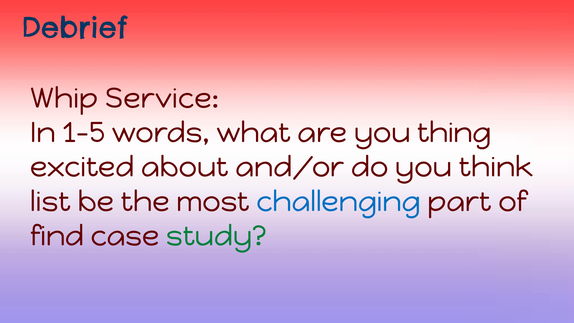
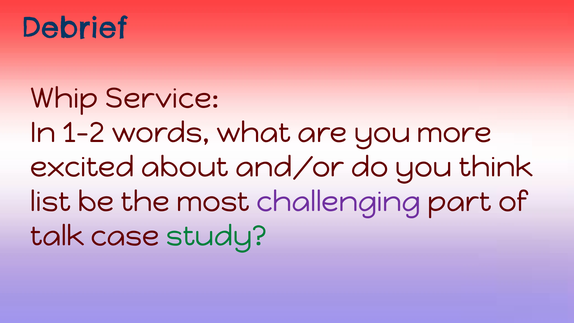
1-5: 1-5 -> 1-2
thing: thing -> more
challenging colour: blue -> purple
find: find -> talk
